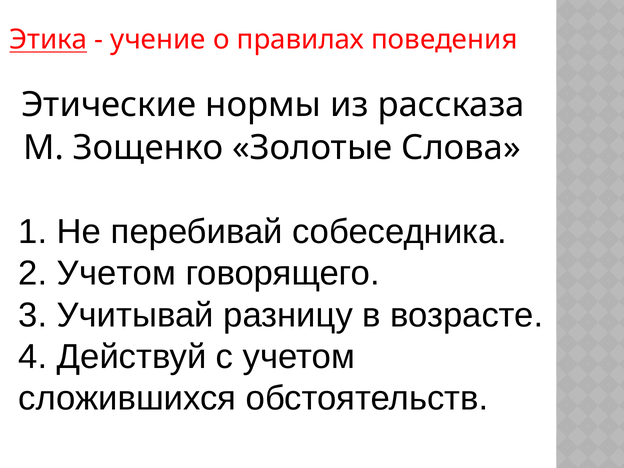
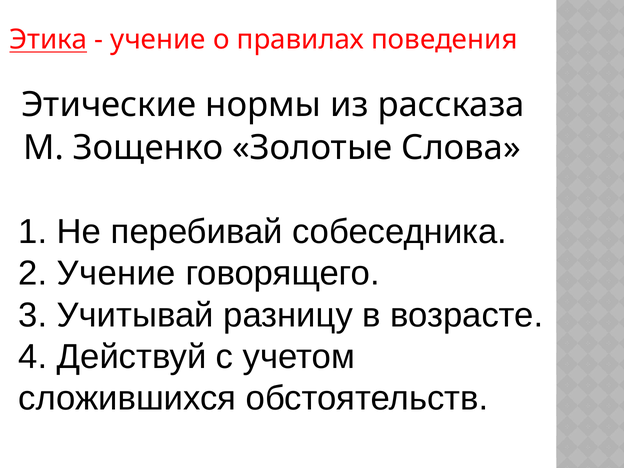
2 Учетом: Учетом -> Учение
